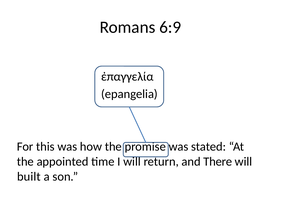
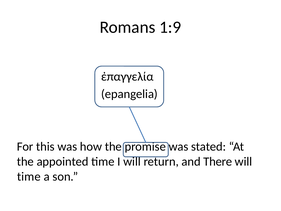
6:9: 6:9 -> 1:9
built at (29, 176): built -> time
